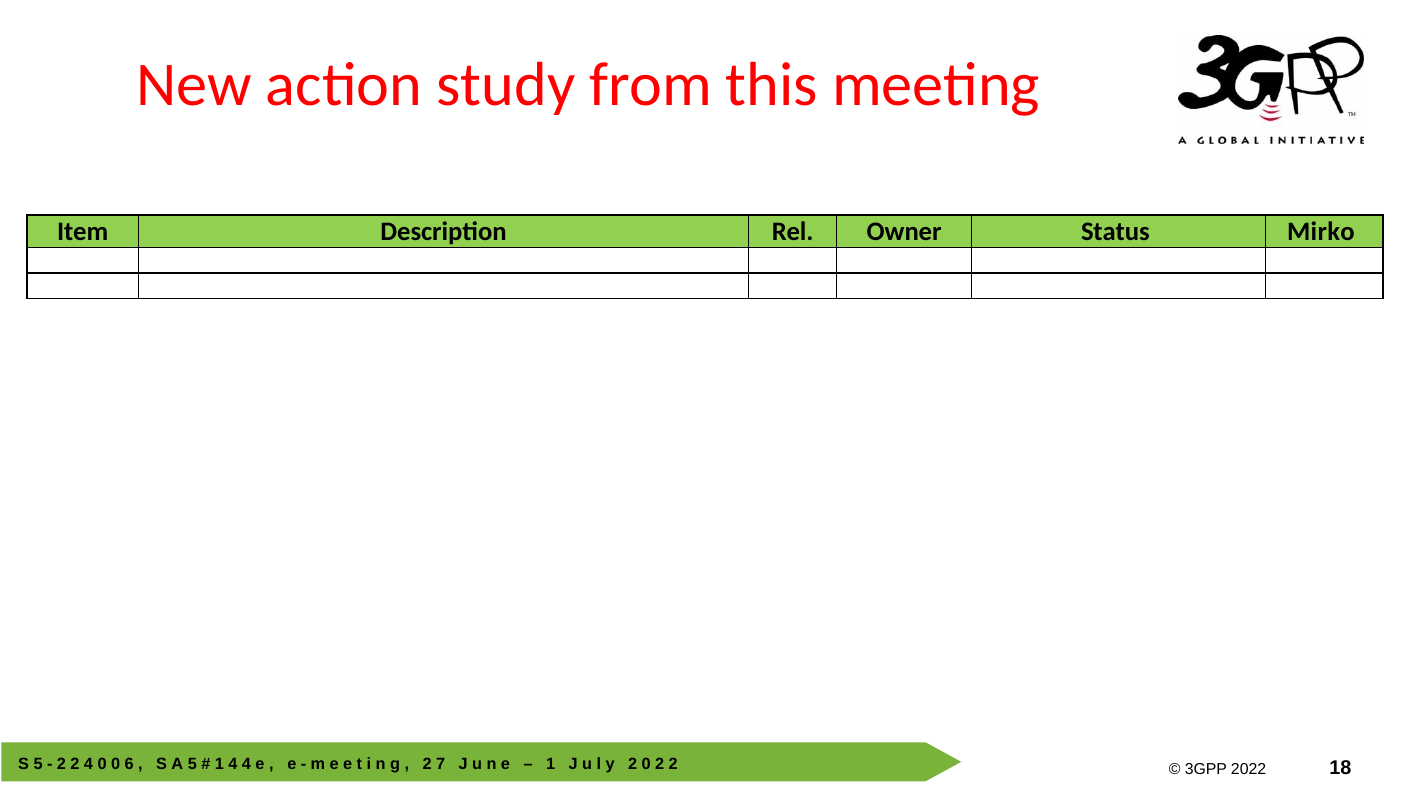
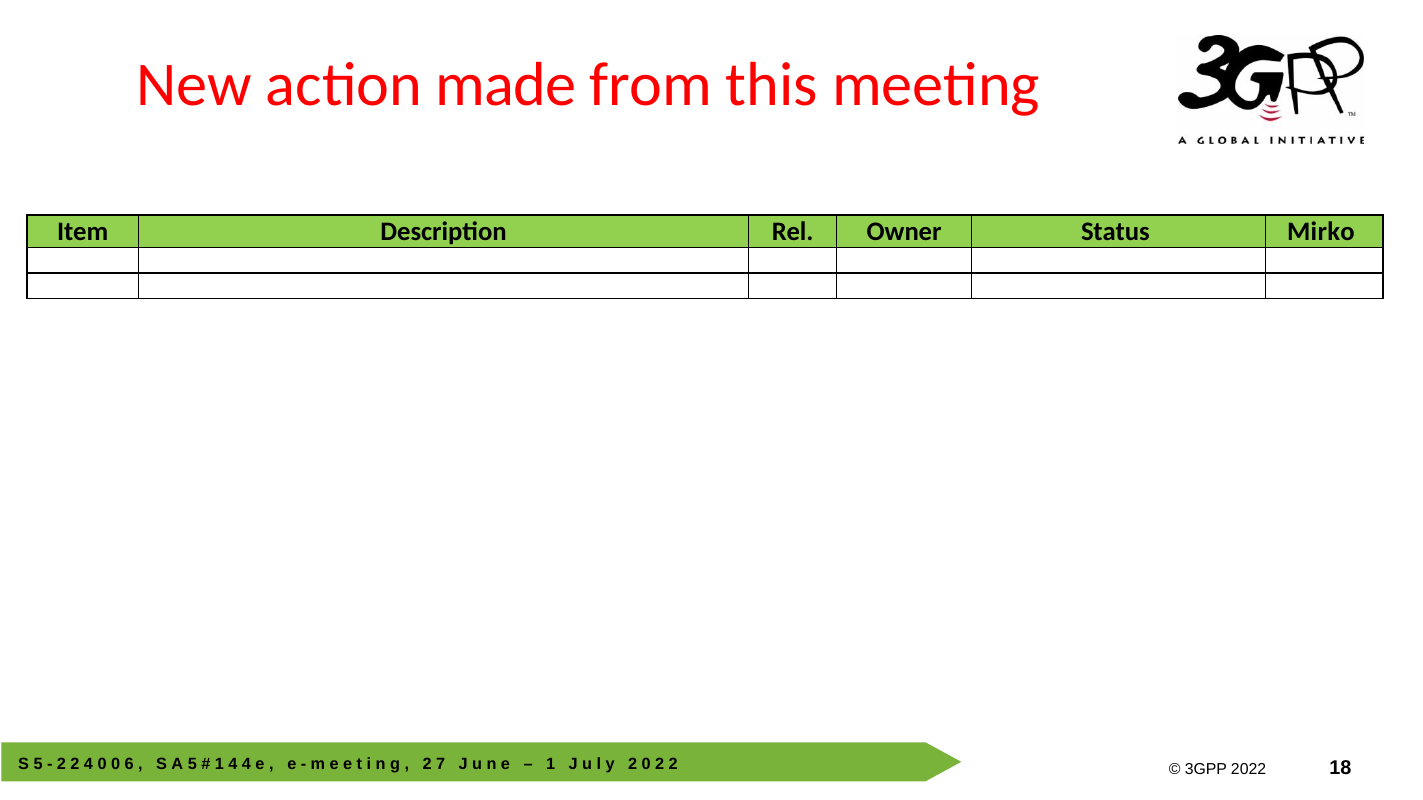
study: study -> made
